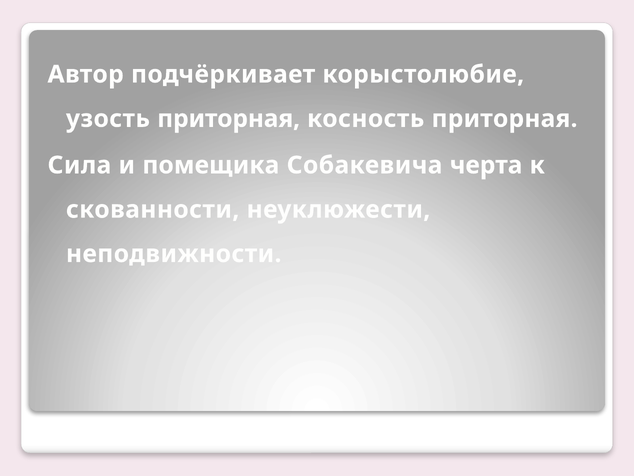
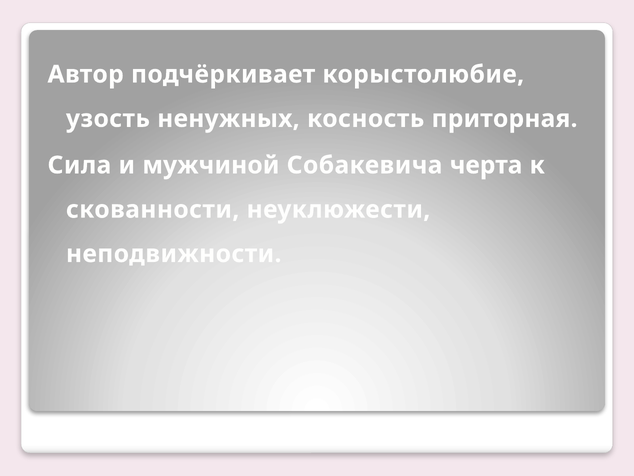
узость приторная: приторная -> ненужных
помещика: помещика -> мужчиной
